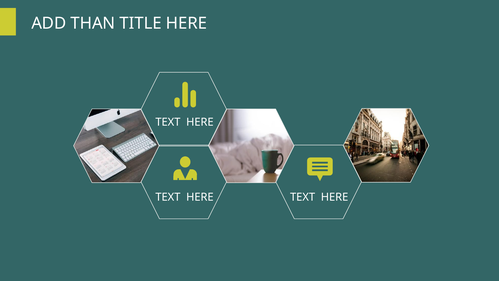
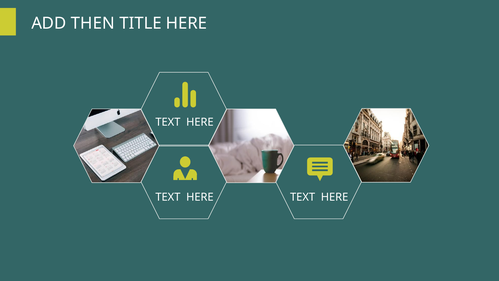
THAN: THAN -> THEN
